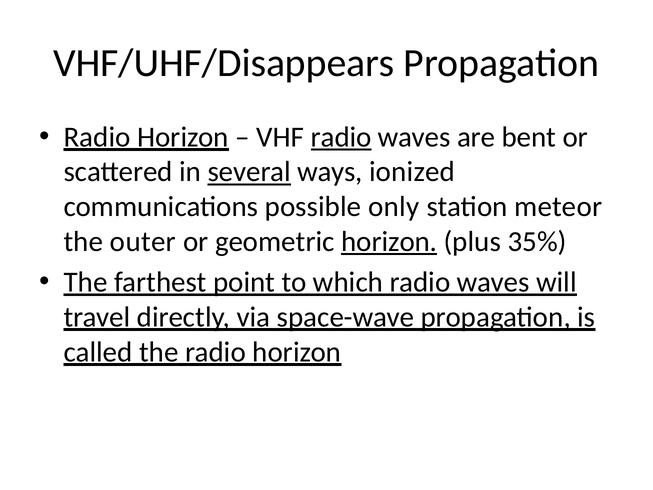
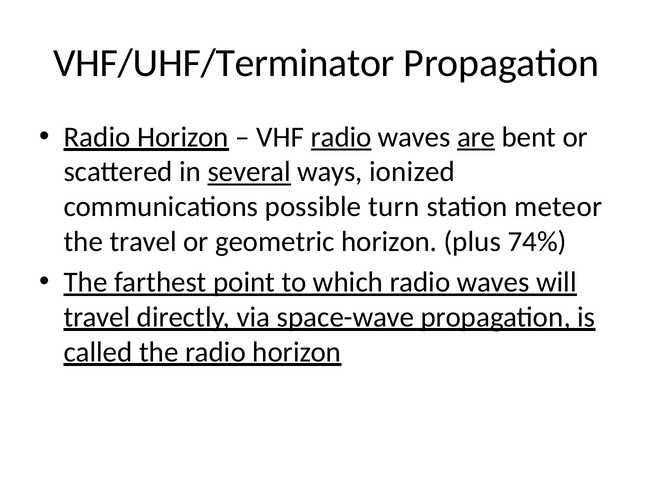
VHF/UHF/Disappears: VHF/UHF/Disappears -> VHF/UHF/Terminator
are underline: none -> present
only: only -> turn
the outer: outer -> travel
horizon at (389, 241) underline: present -> none
35%: 35% -> 74%
